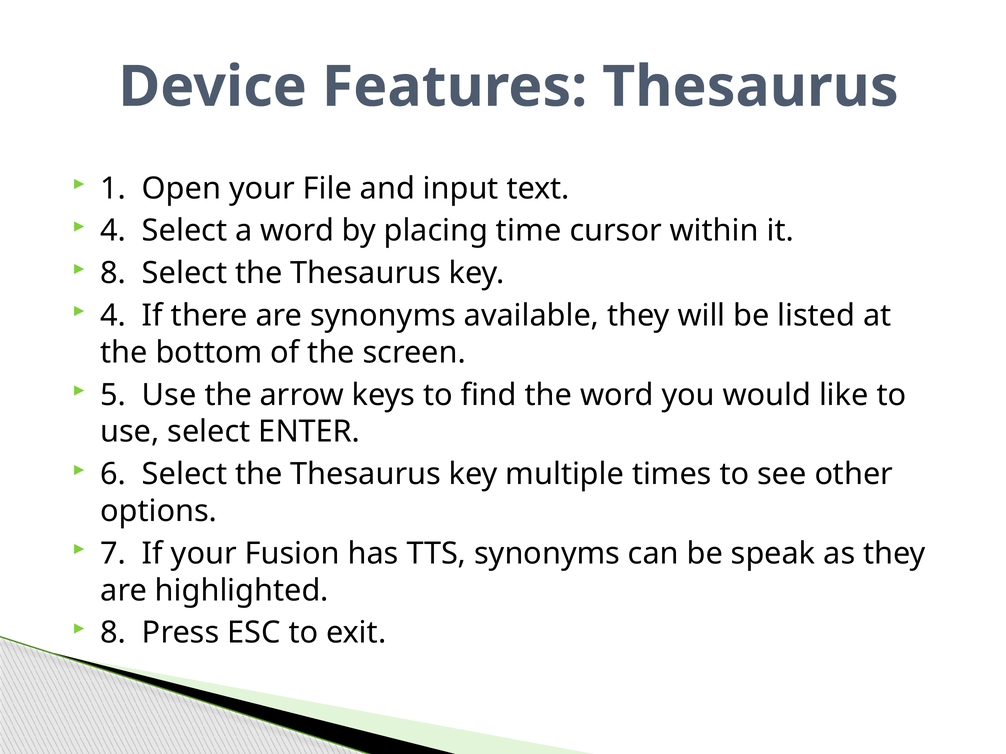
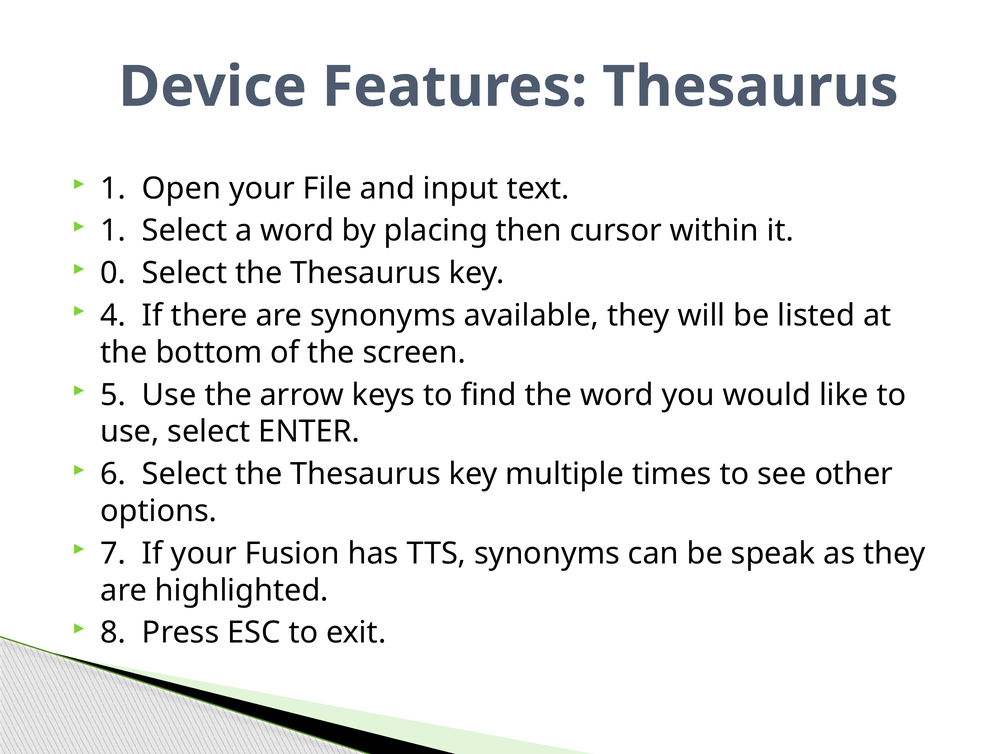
4 at (113, 231): 4 -> 1
time: time -> then
8 at (113, 273): 8 -> 0
